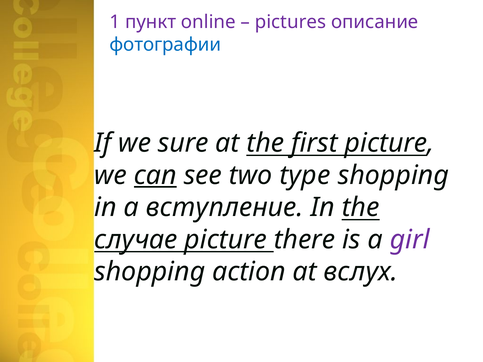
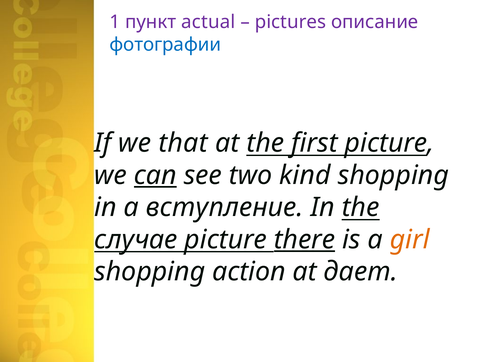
online: online -> actual
sure: sure -> that
type: type -> kind
there underline: none -> present
girl colour: purple -> orange
вслух: вслух -> дает
